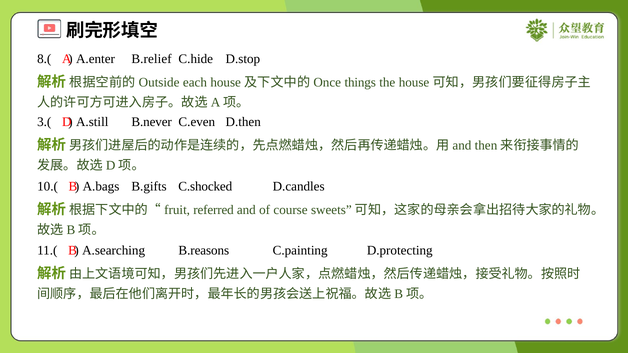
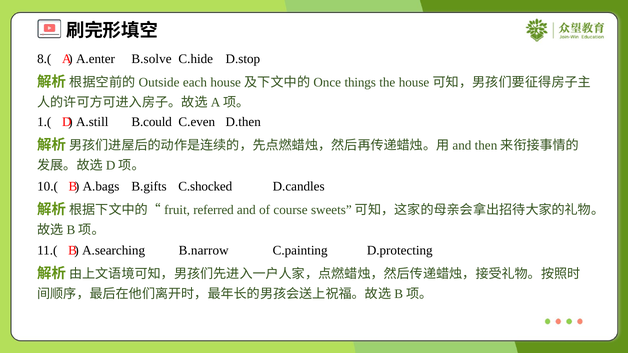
B.relief: B.relief -> B.solve
3.(: 3.( -> 1.(
B.never: B.never -> B.could
B.reasons: B.reasons -> B.narrow
